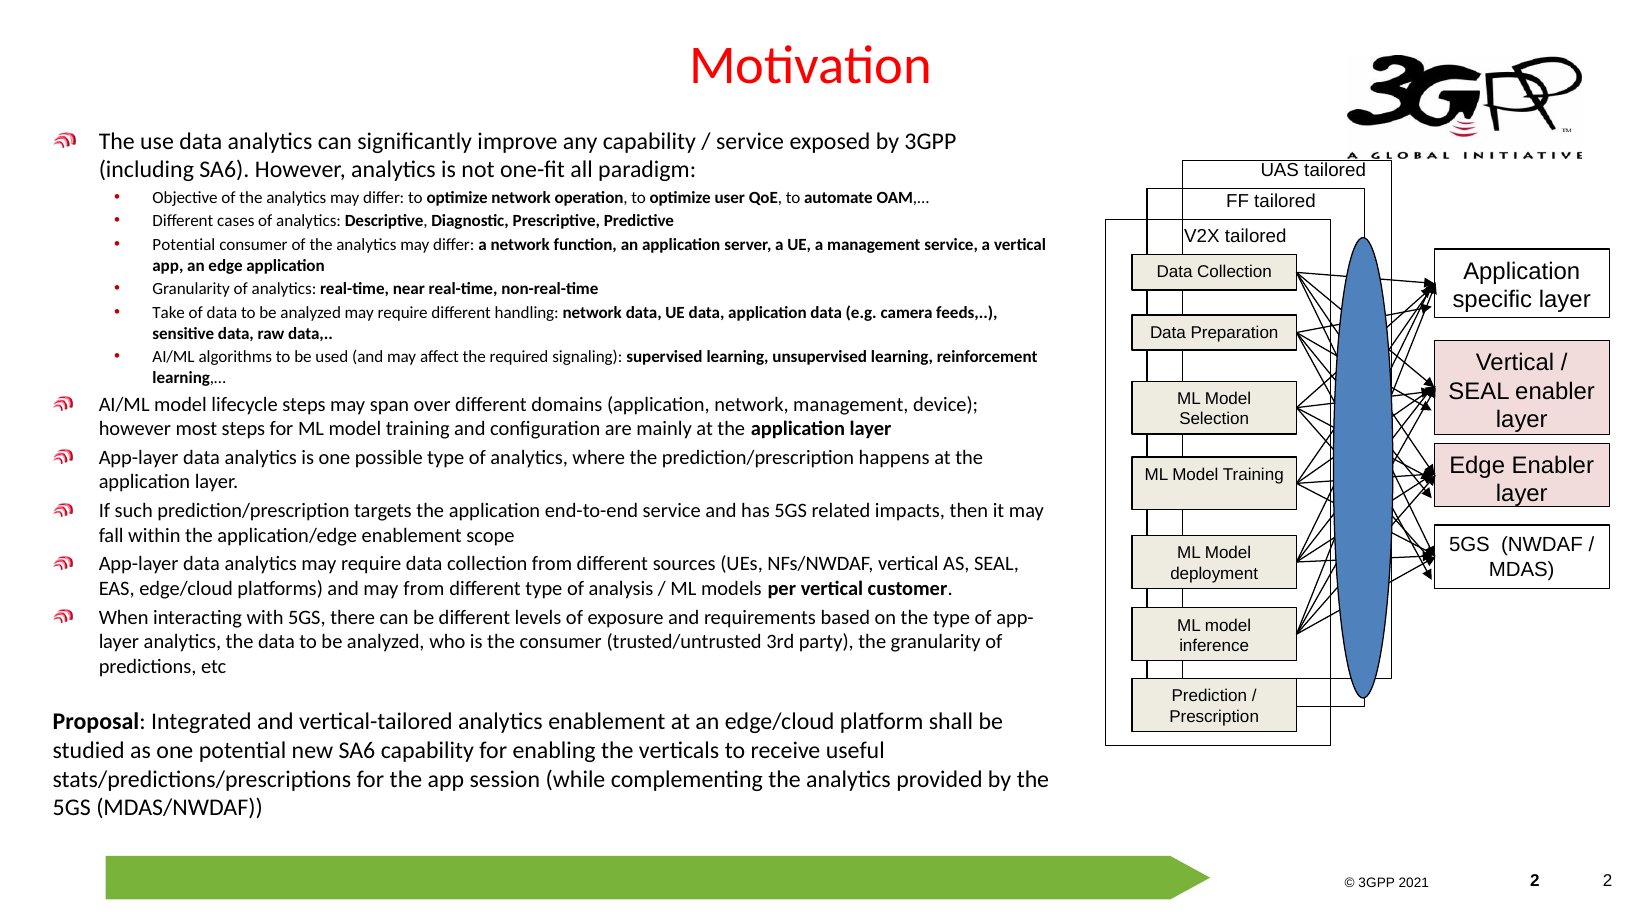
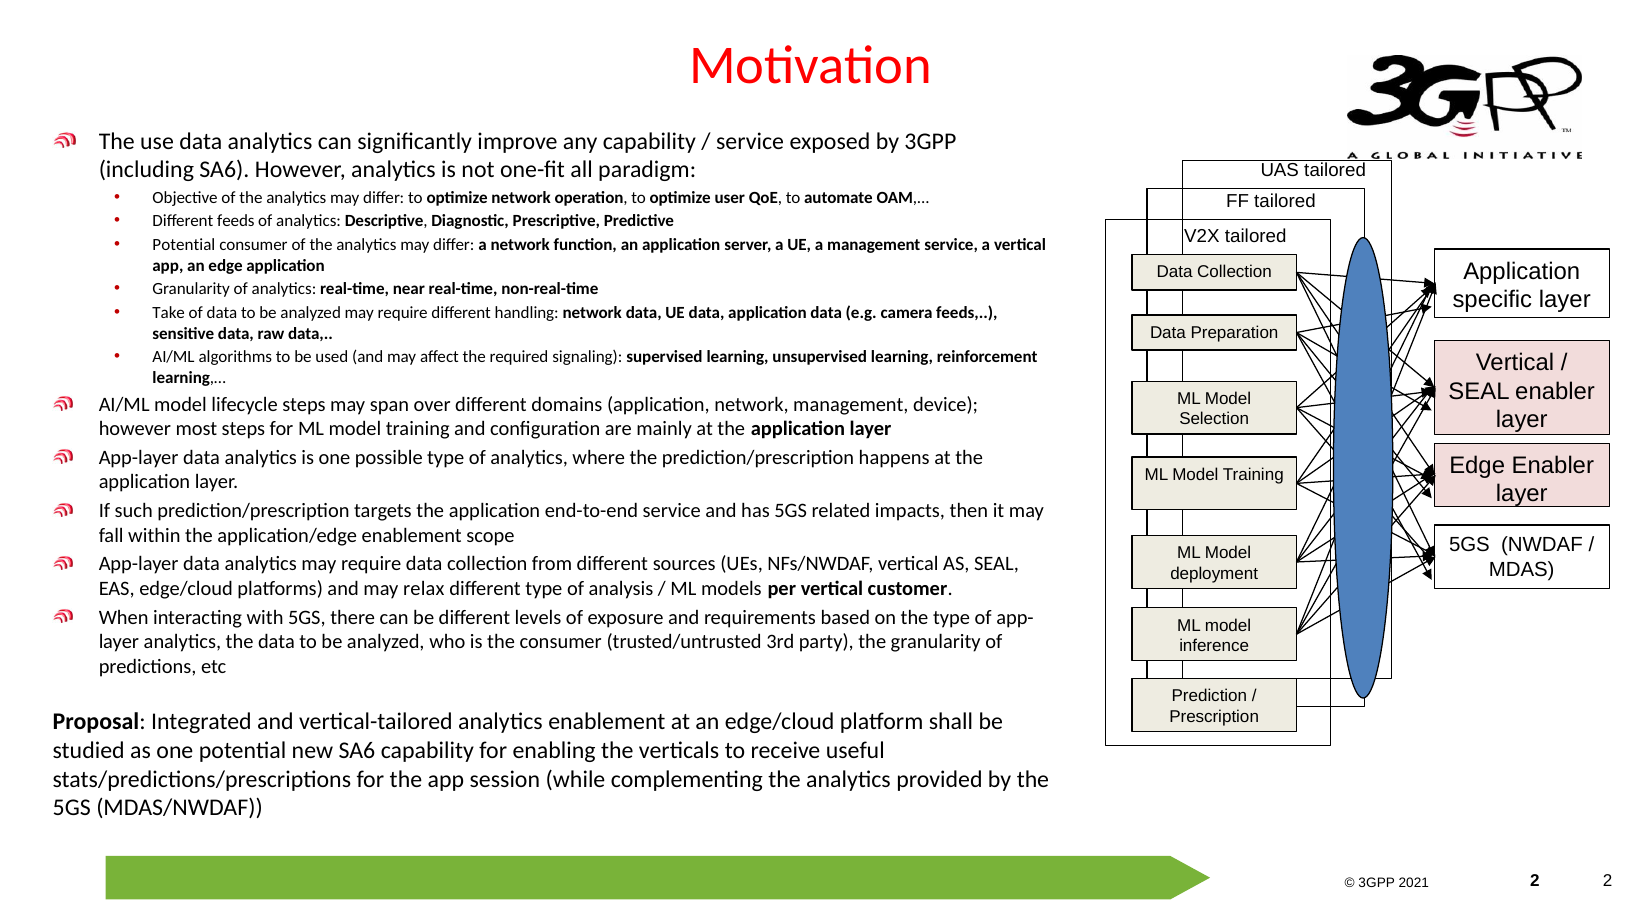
Different cases: cases -> feeds
may from: from -> relax
